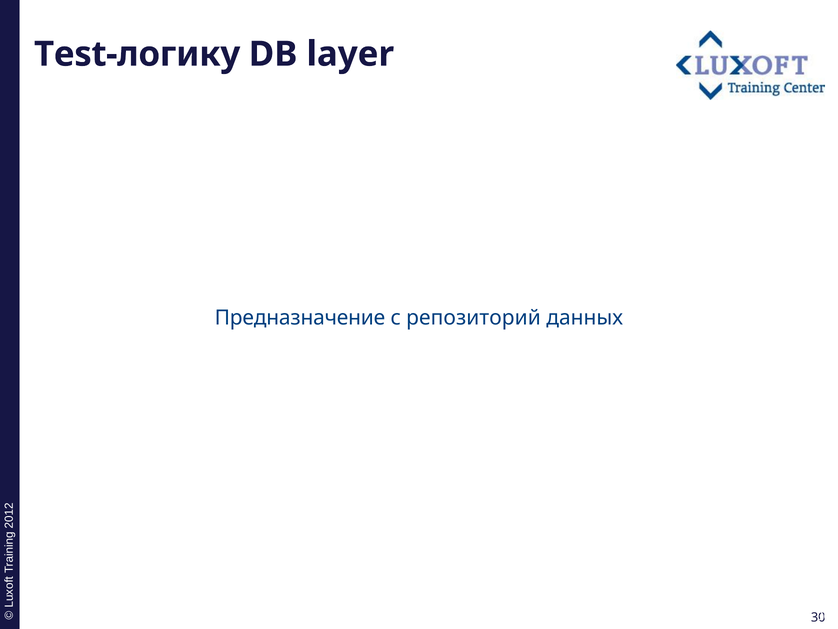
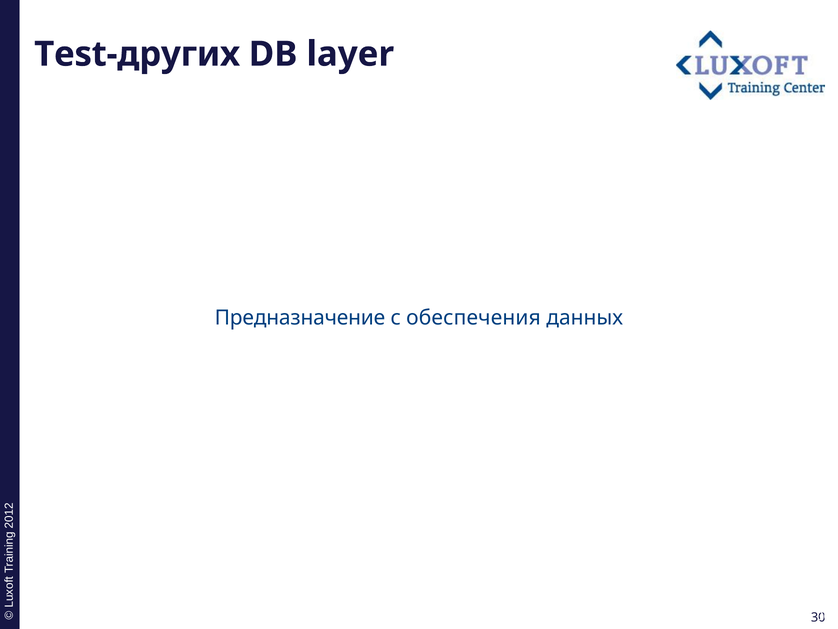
Test-логику: Test-логику -> Test-других
репозиторий: репозиторий -> обеспечения
